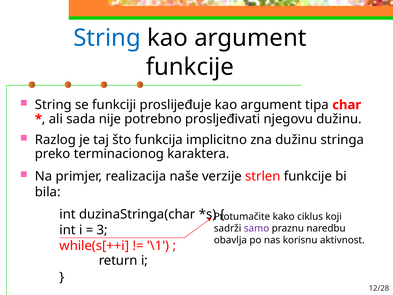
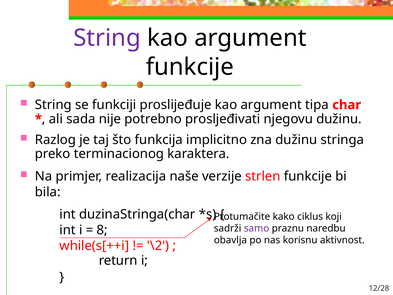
String at (107, 38) colour: blue -> purple
3: 3 -> 8
\1: \1 -> \2
